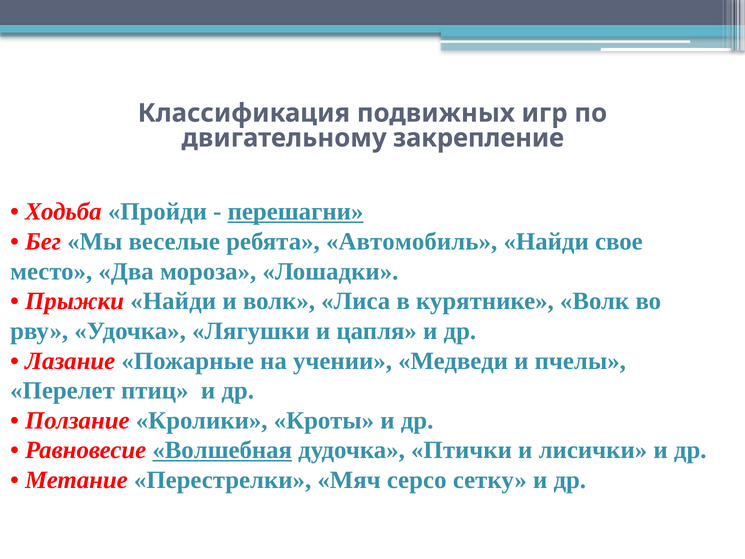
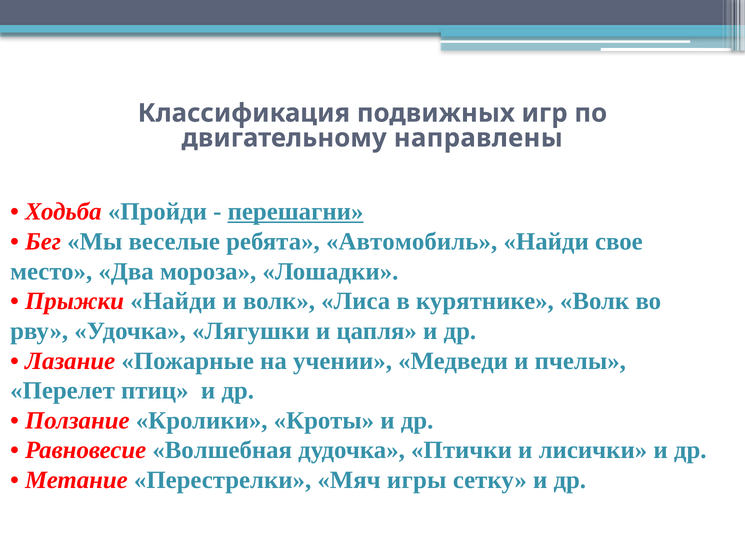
закрепление: закрепление -> направлены
Волшебная underline: present -> none
серсо: серсо -> игры
